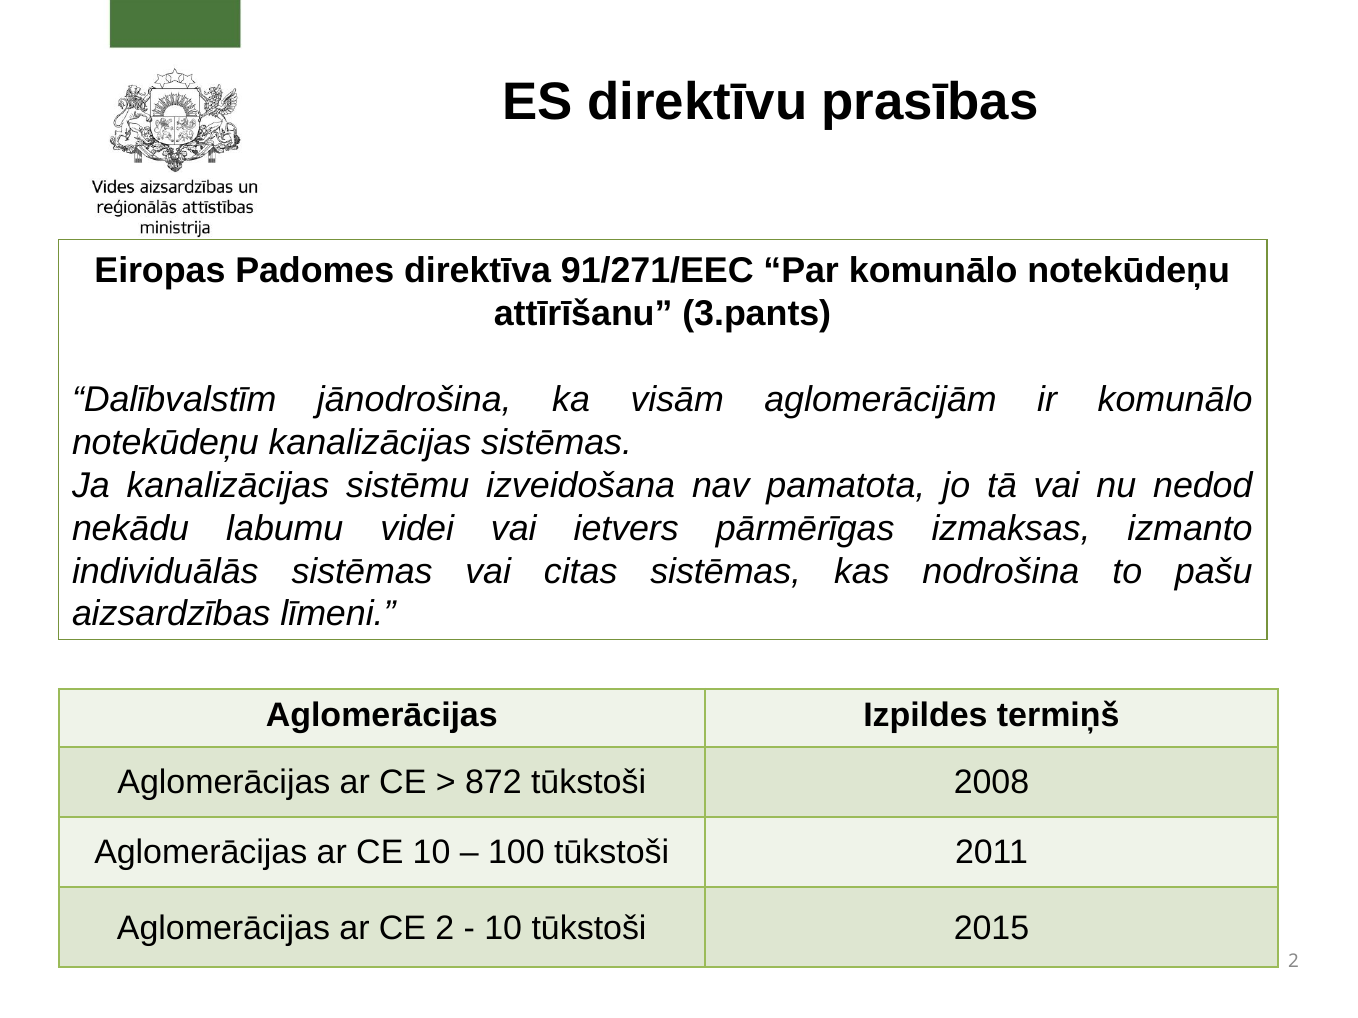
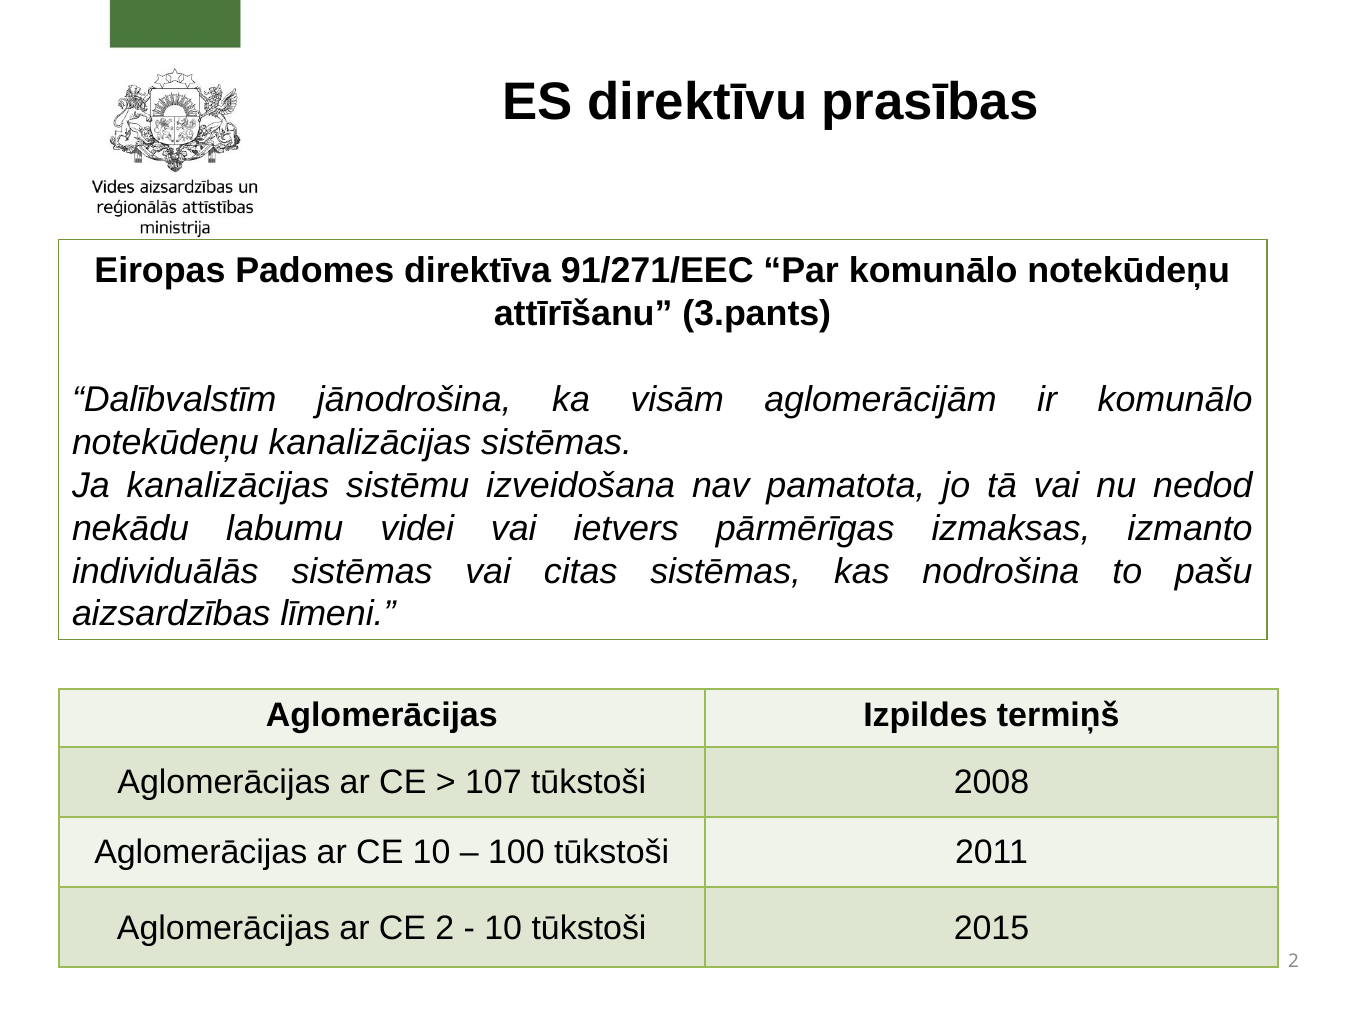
872: 872 -> 107
